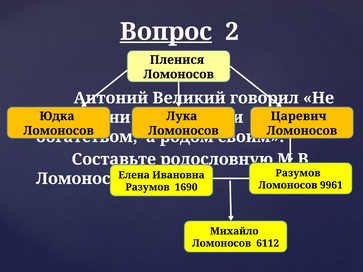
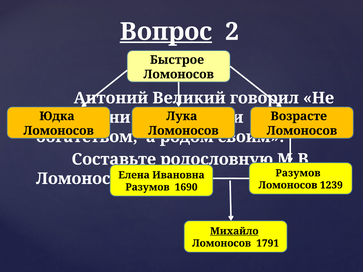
Пленися: Пленися -> Быстрое
Царевич: Царевич -> Возрасте
9961: 9961 -> 1239
Михайло underline: none -> present
6112: 6112 -> 1791
